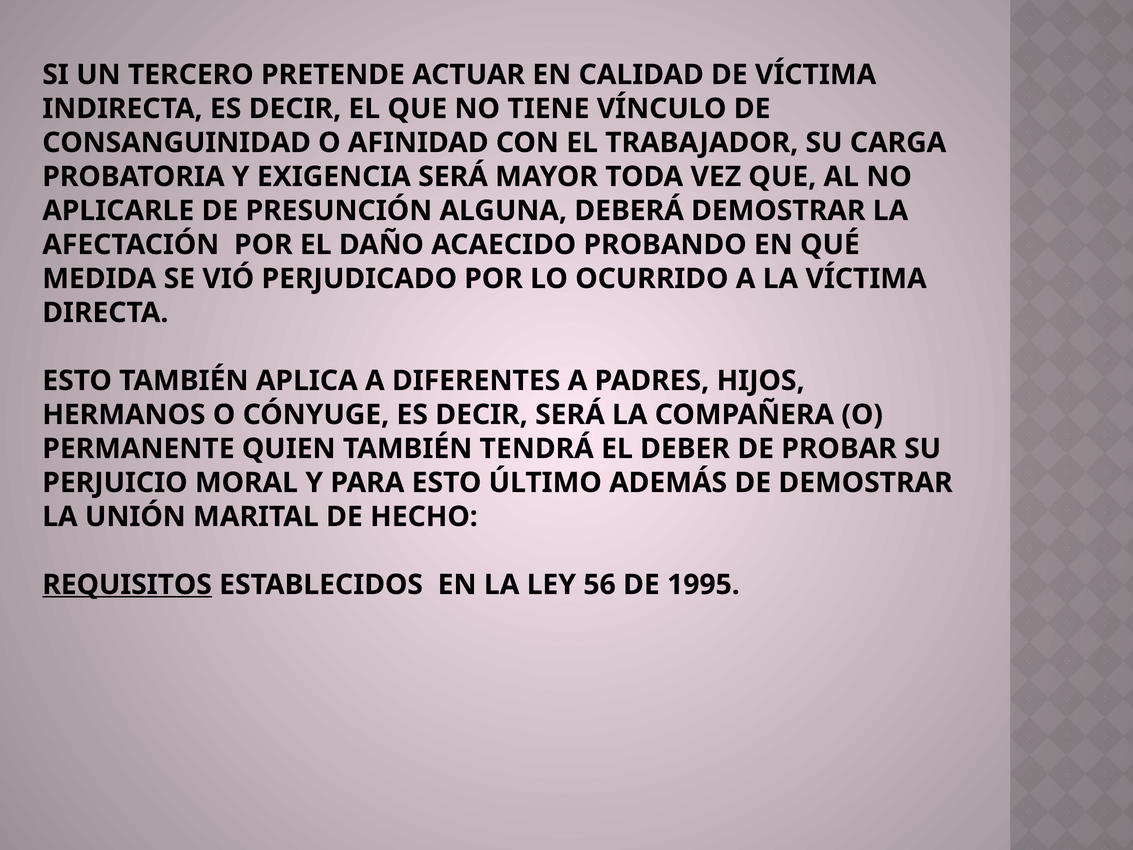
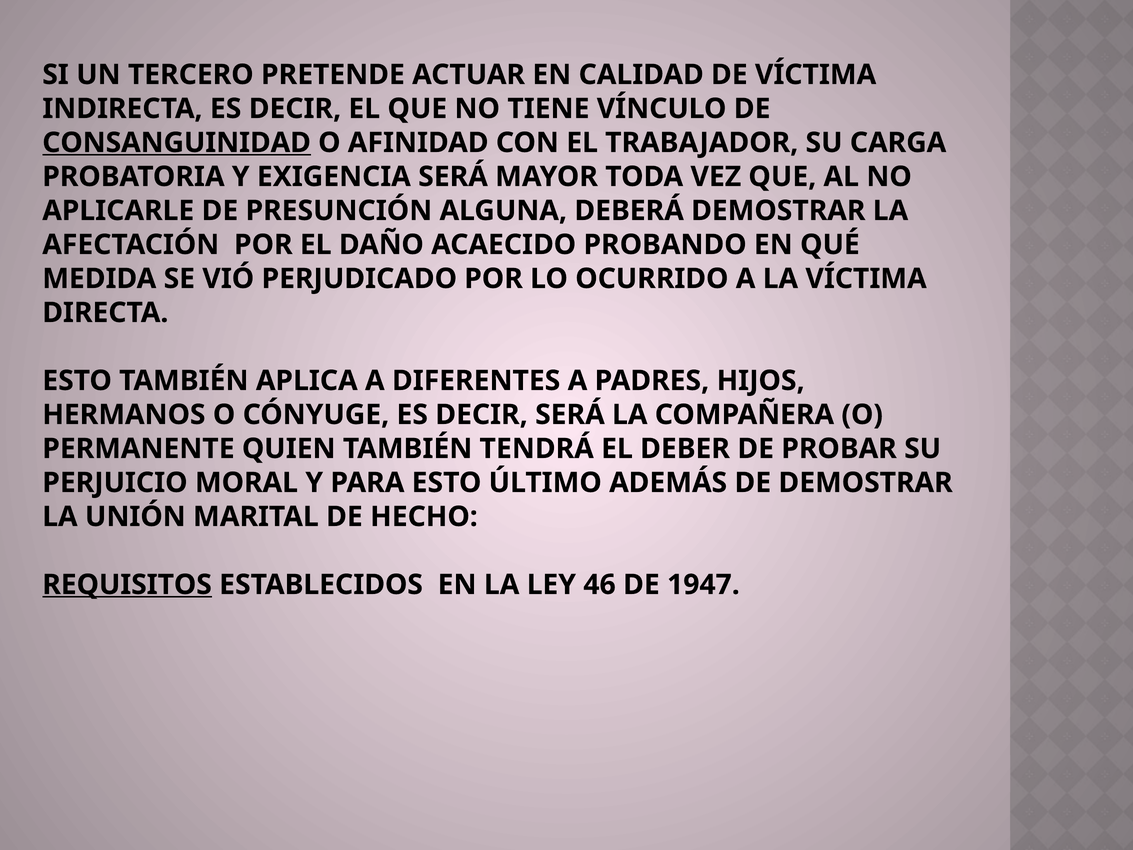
CONSANGUINIDAD underline: none -> present
56: 56 -> 46
1995: 1995 -> 1947
